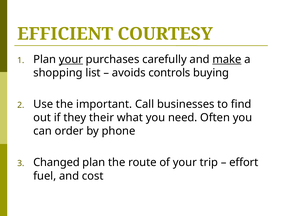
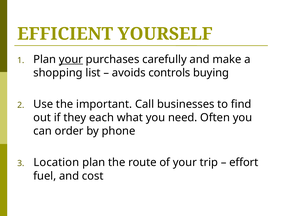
COURTESY: COURTESY -> YOURSELF
make underline: present -> none
their: their -> each
Changed: Changed -> Location
